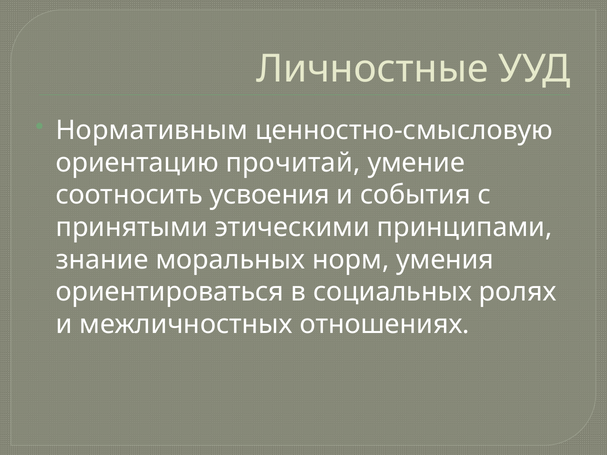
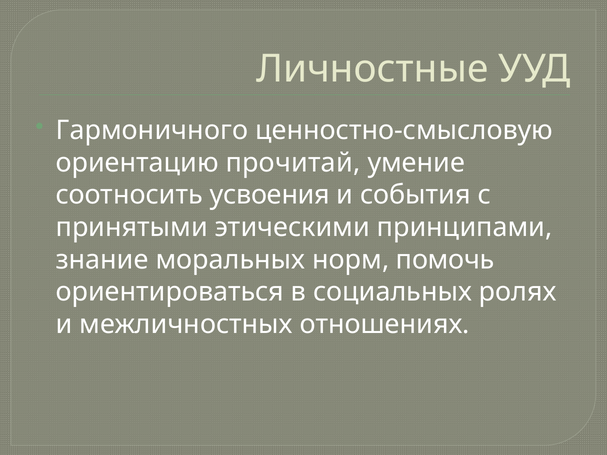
Нормативным: Нормативным -> Гармоничного
умения: умения -> помочь
